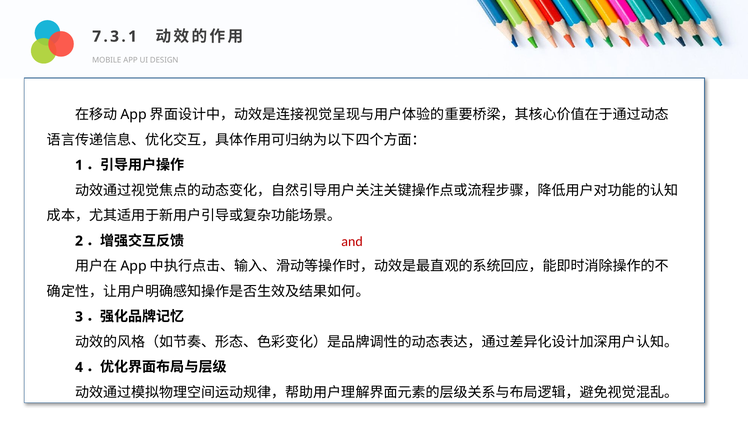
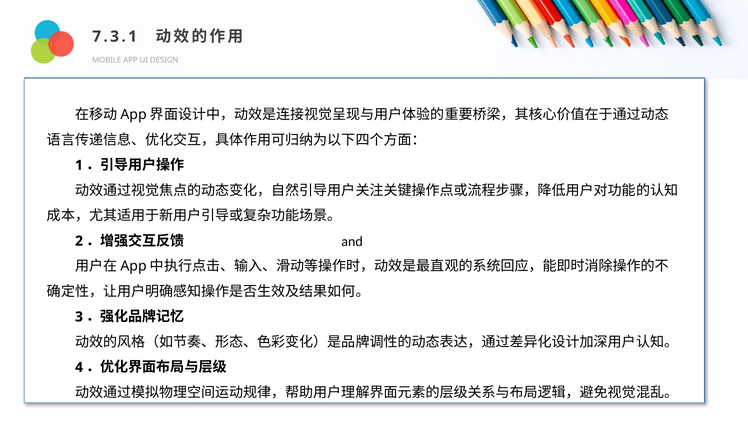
and colour: red -> black
